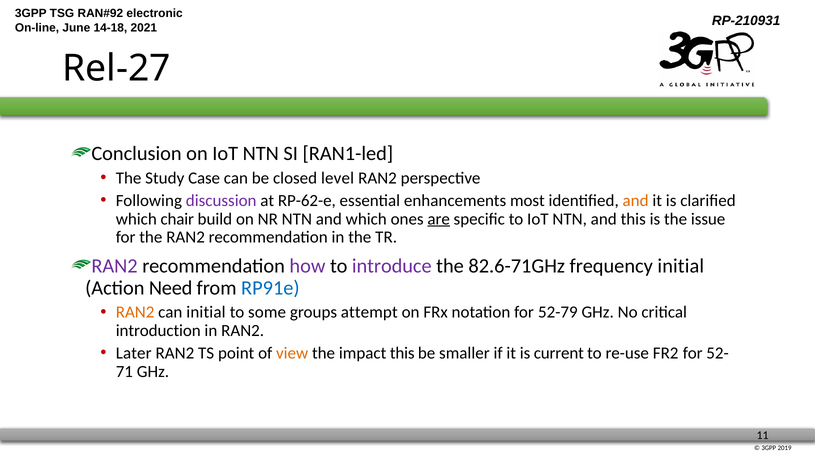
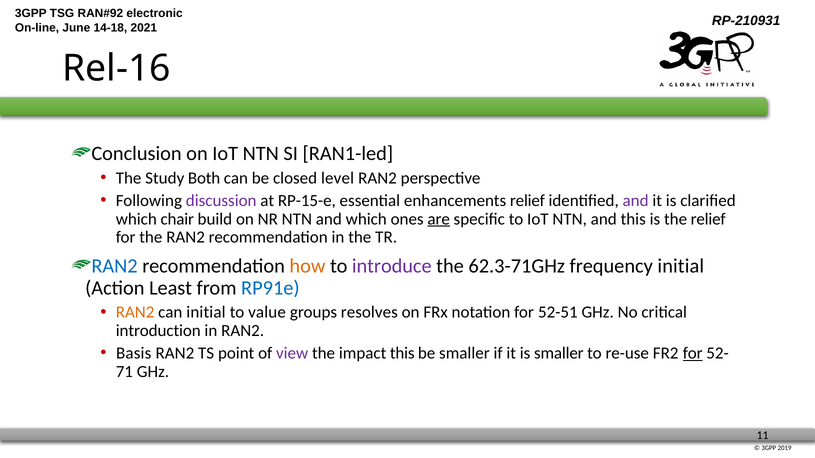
Rel-27: Rel-27 -> Rel-16
Case: Case -> Both
RP-62-e: RP-62-e -> RP-15-e
enhancements most: most -> relief
and at (636, 201) colour: orange -> purple
the issue: issue -> relief
RAN2 at (115, 266) colour: purple -> blue
how colour: purple -> orange
82.6-71GHz: 82.6-71GHz -> 62.3-71GHz
Need: Need -> Least
some: some -> value
attempt: attempt -> resolves
52-79: 52-79 -> 52-51
Later: Later -> Basis
view colour: orange -> purple
is current: current -> smaller
for at (693, 353) underline: none -> present
